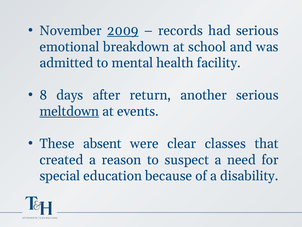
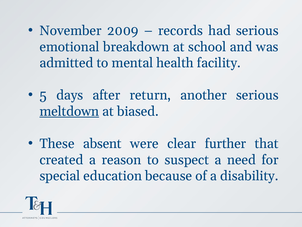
2009 underline: present -> none
8: 8 -> 5
events: events -> biased
classes: classes -> further
